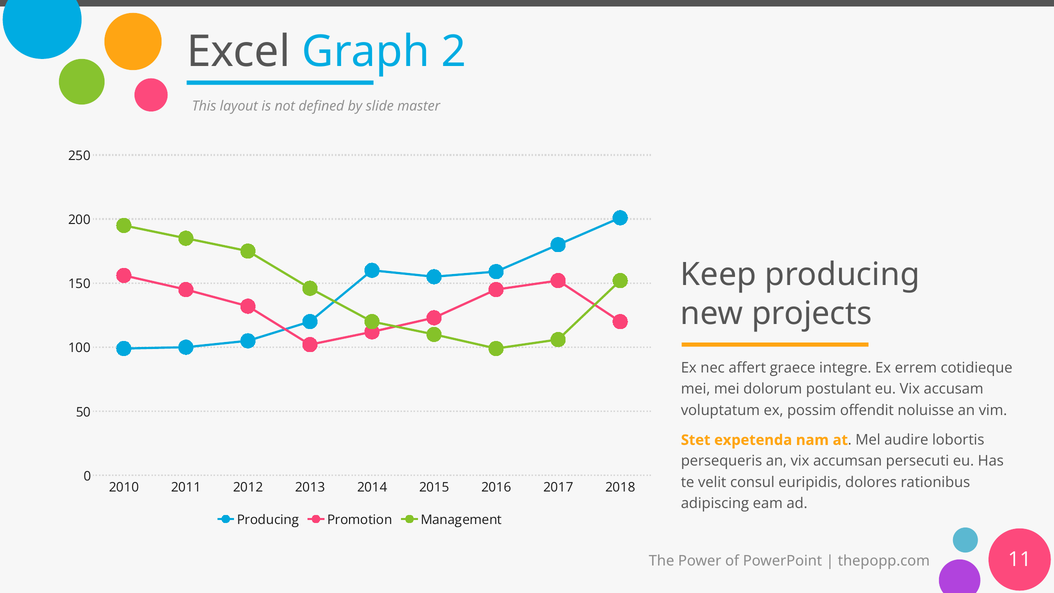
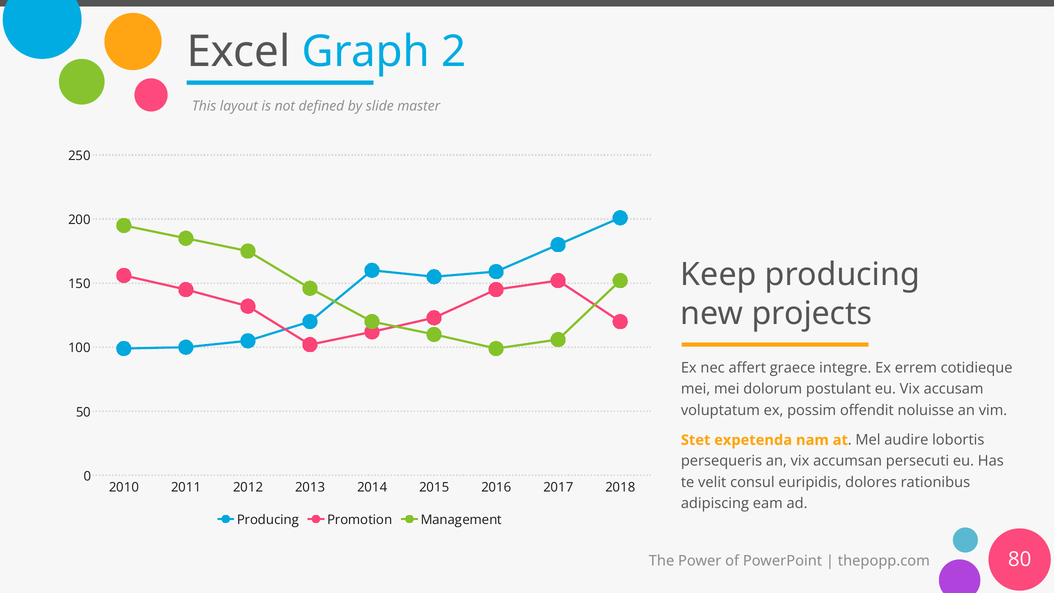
11: 11 -> 80
